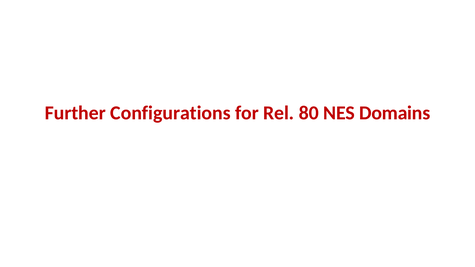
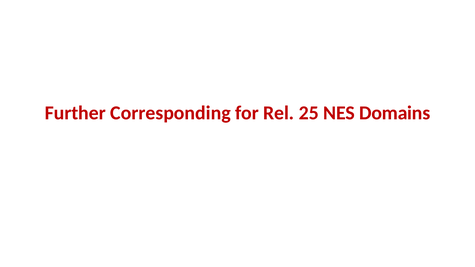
Configurations: Configurations -> Corresponding
80: 80 -> 25
